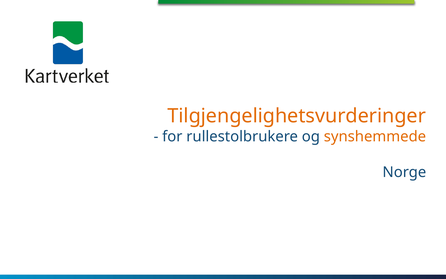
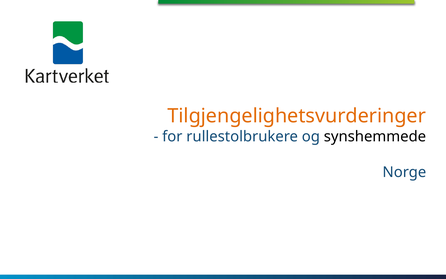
synshemmede colour: orange -> black
